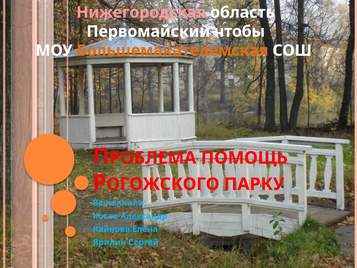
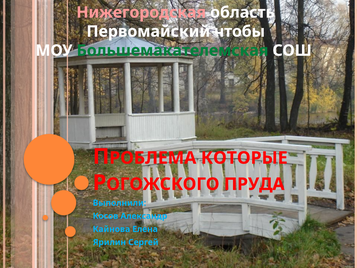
Большемакателемская colour: orange -> green
ПОМОЩЬ: ПОМОЩЬ -> КОТОРЫЕ
ПАРКУ: ПАРКУ -> ПРУДА
